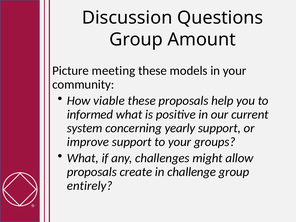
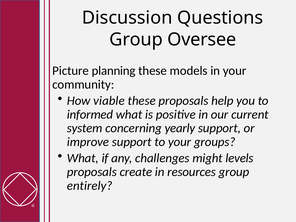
Amount: Amount -> Oversee
meeting: meeting -> planning
allow: allow -> levels
challenge: challenge -> resources
